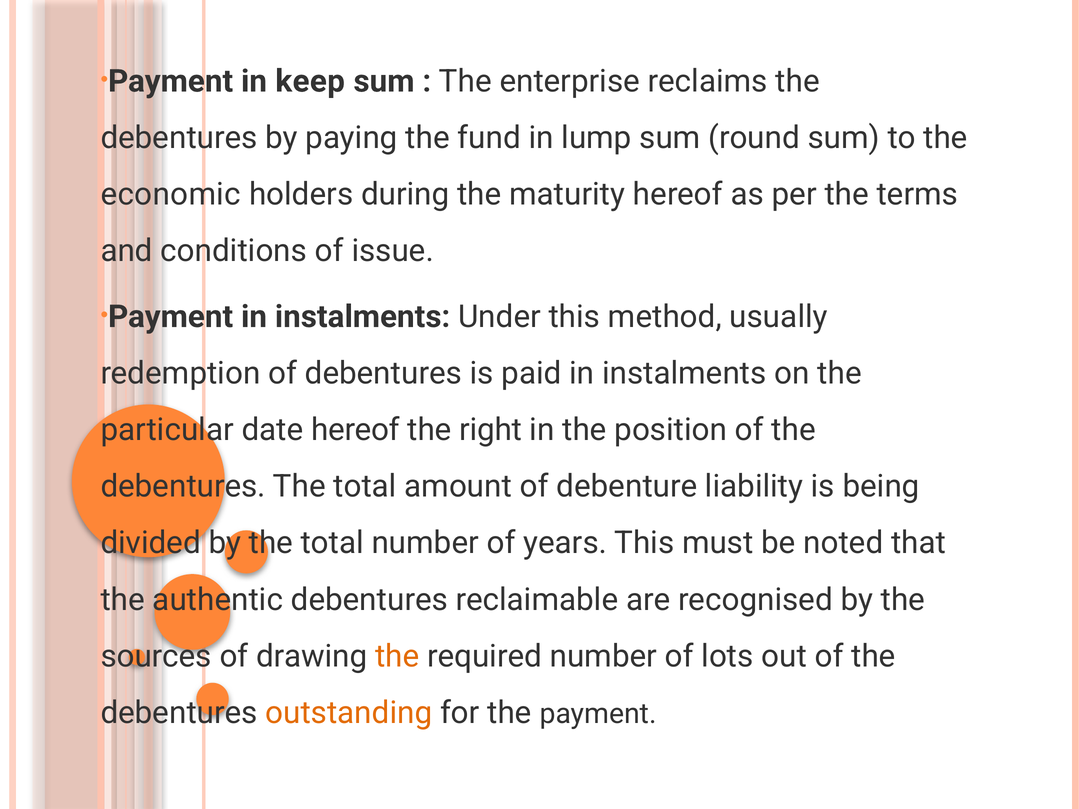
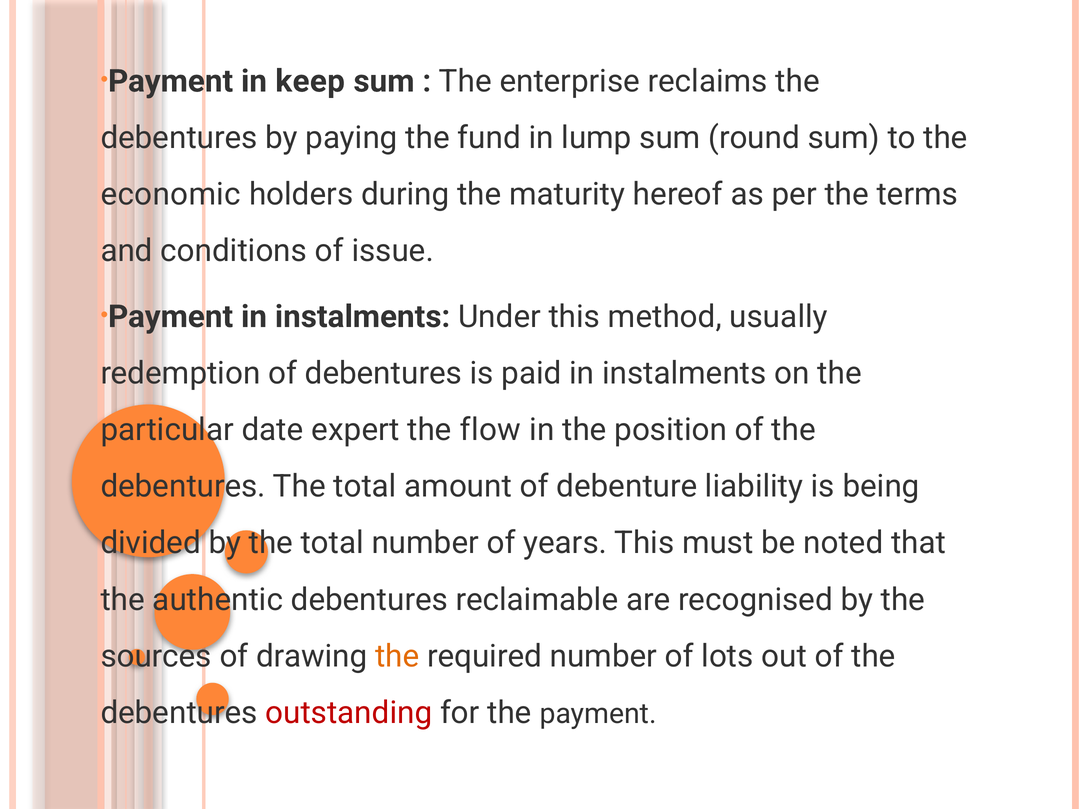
date hereof: hereof -> expert
right: right -> flow
outstanding colour: orange -> red
